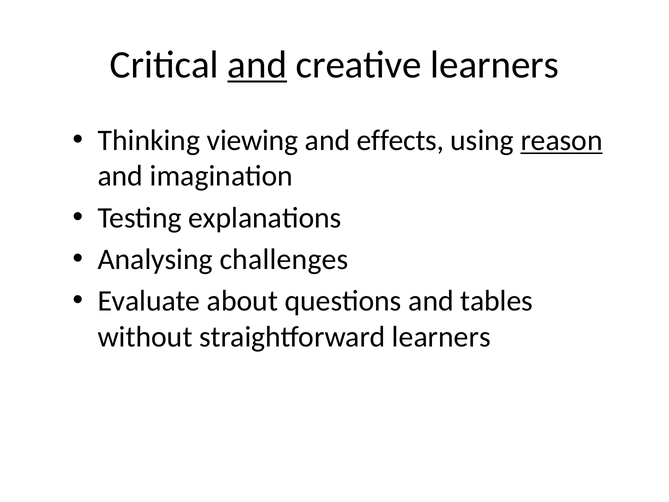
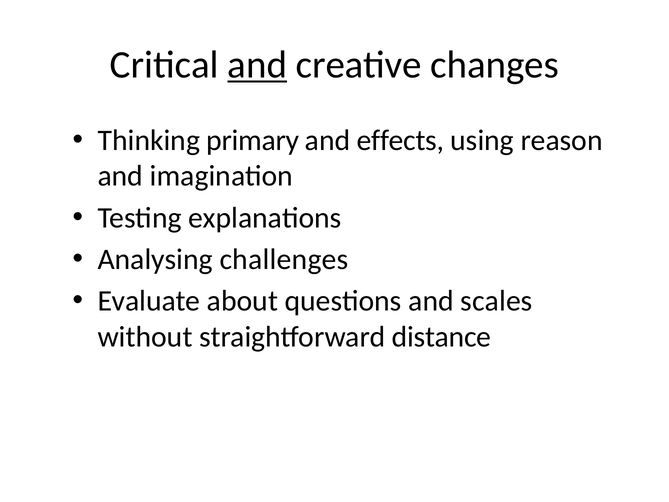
creative learners: learners -> changes
viewing: viewing -> primary
reason underline: present -> none
tables: tables -> scales
straightforward learners: learners -> distance
